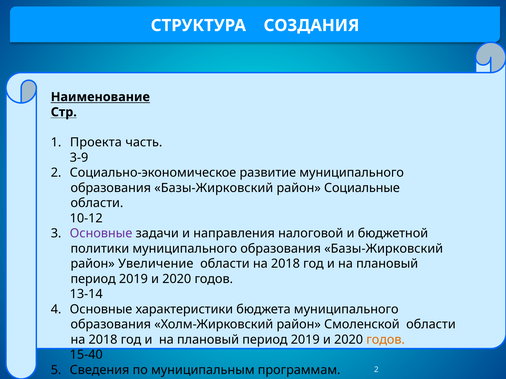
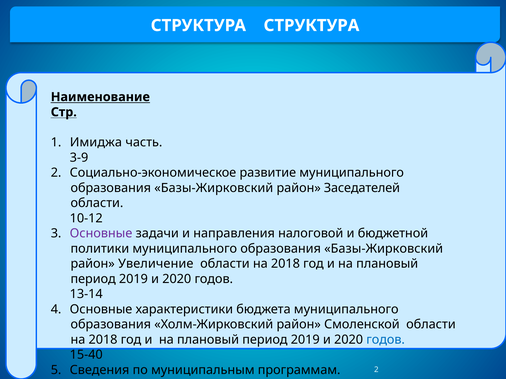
СТРУКТУРА СОЗДАНИЯ: СОЗДАНИЯ -> СТРУКТУРА
Проекта: Проекта -> Имиджа
Социальные: Социальные -> Заседателей
годов at (386, 340) colour: orange -> blue
